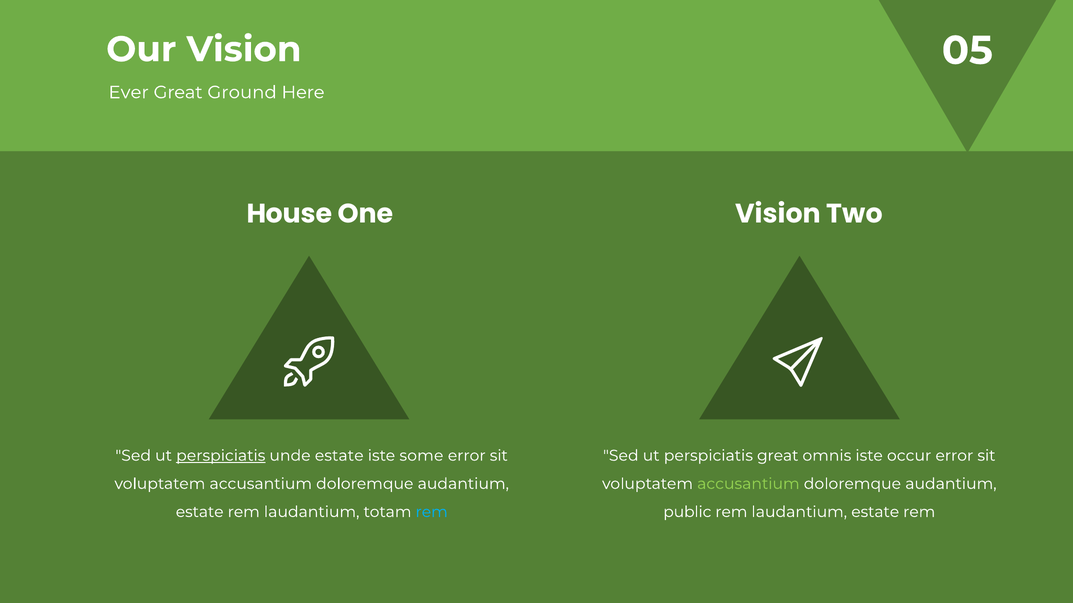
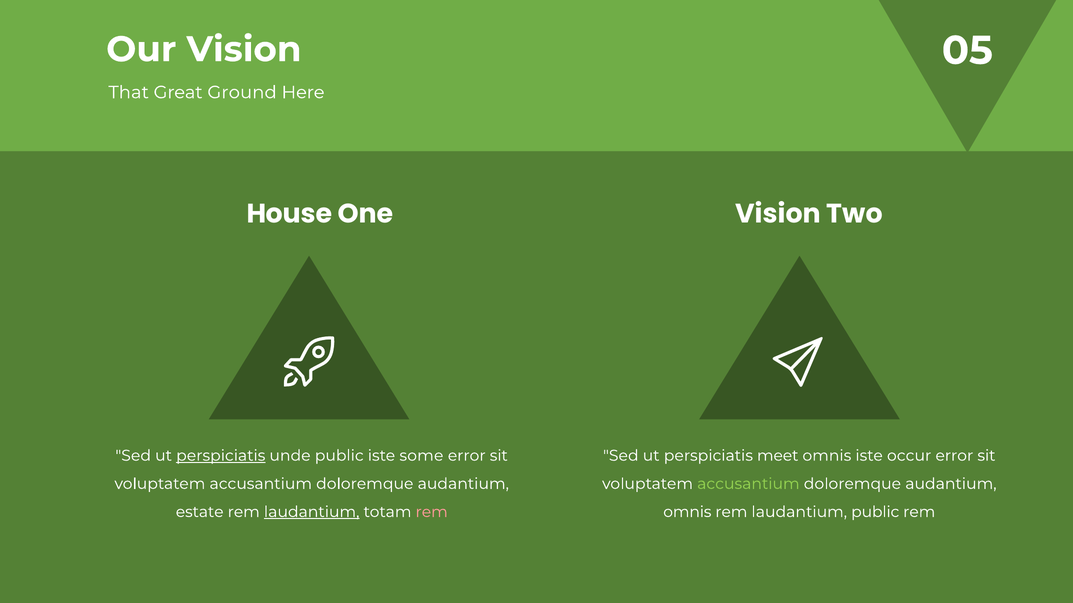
Ever: Ever -> That
unde estate: estate -> public
perspiciatis great: great -> meet
laudantium at (312, 512) underline: none -> present
rem at (432, 512) colour: light blue -> pink
public at (687, 512): public -> omnis
laudantium estate: estate -> public
